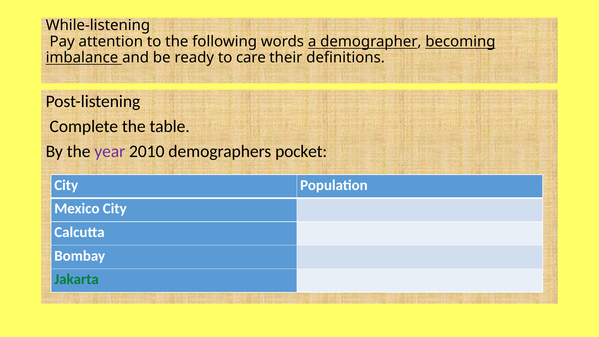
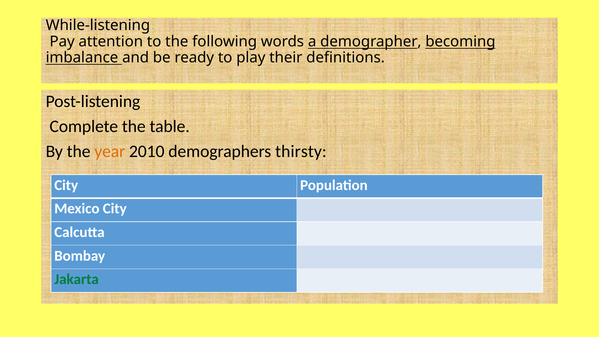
care: care -> play
year colour: purple -> orange
pocket: pocket -> thirsty
